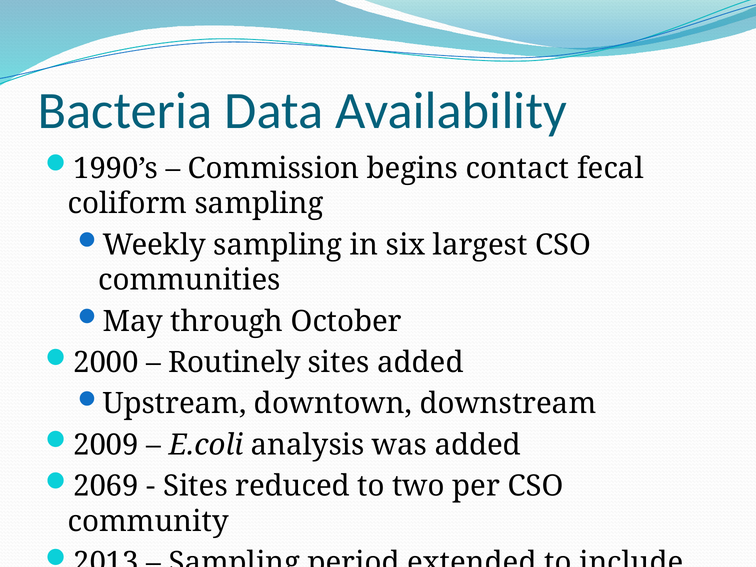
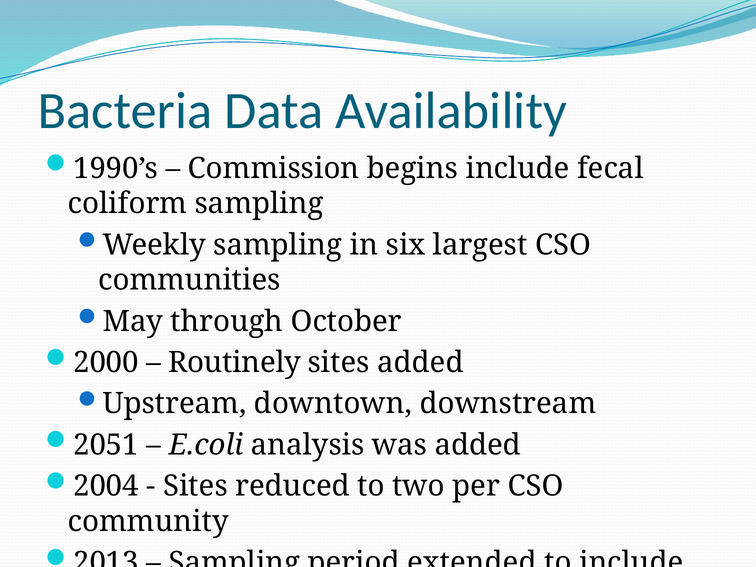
begins contact: contact -> include
2009: 2009 -> 2051
2069: 2069 -> 2004
